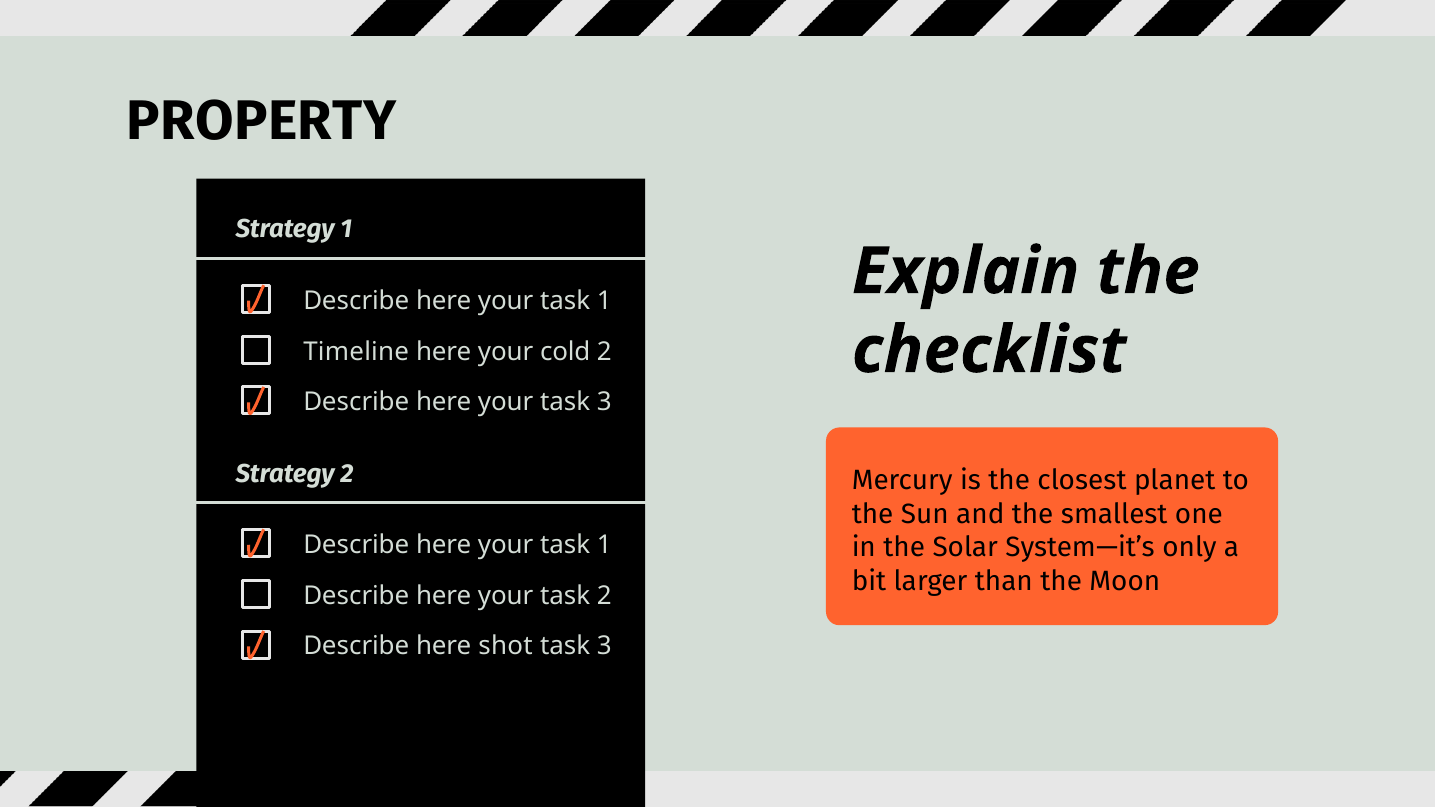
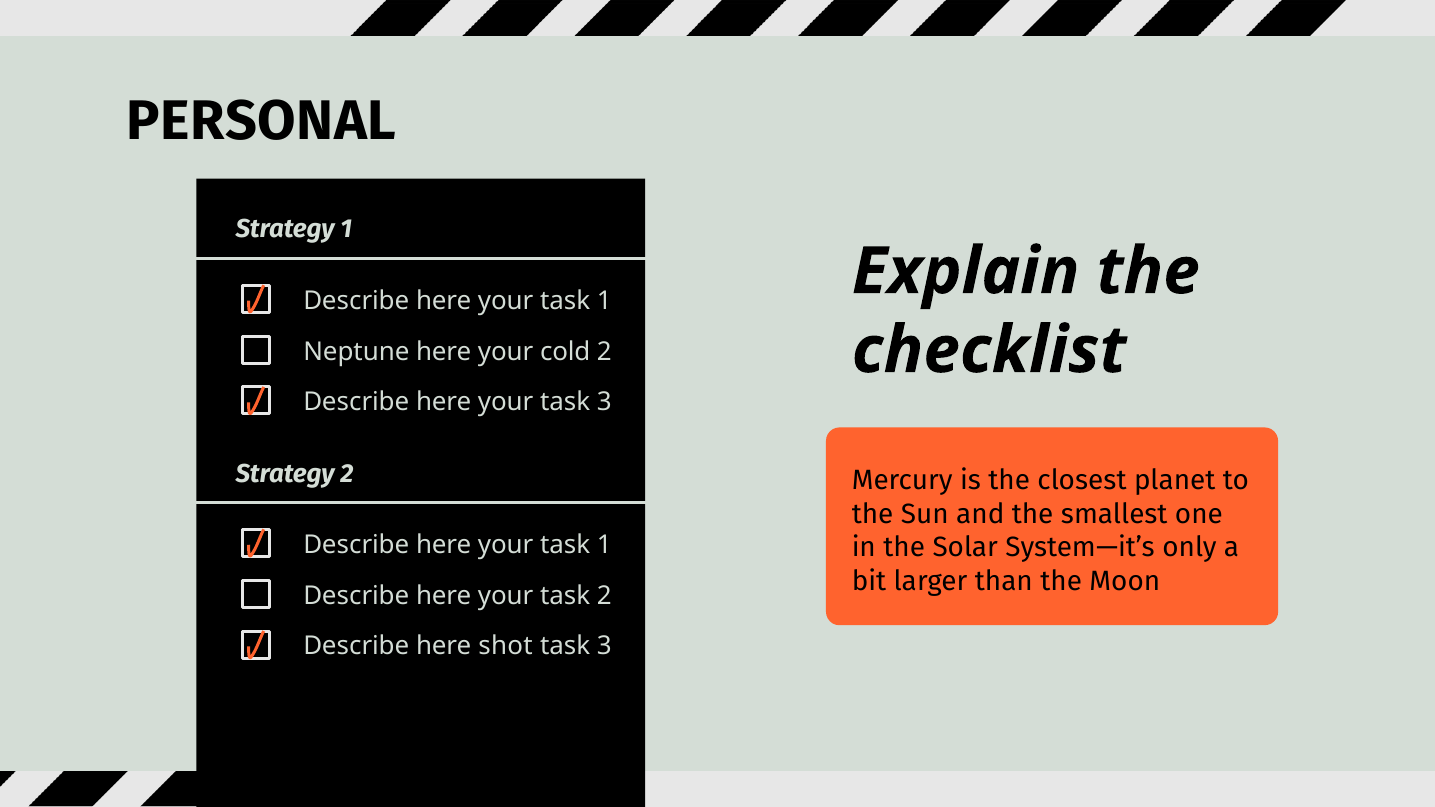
PROPERTY: PROPERTY -> PERSONAL
Timeline: Timeline -> Neptune
